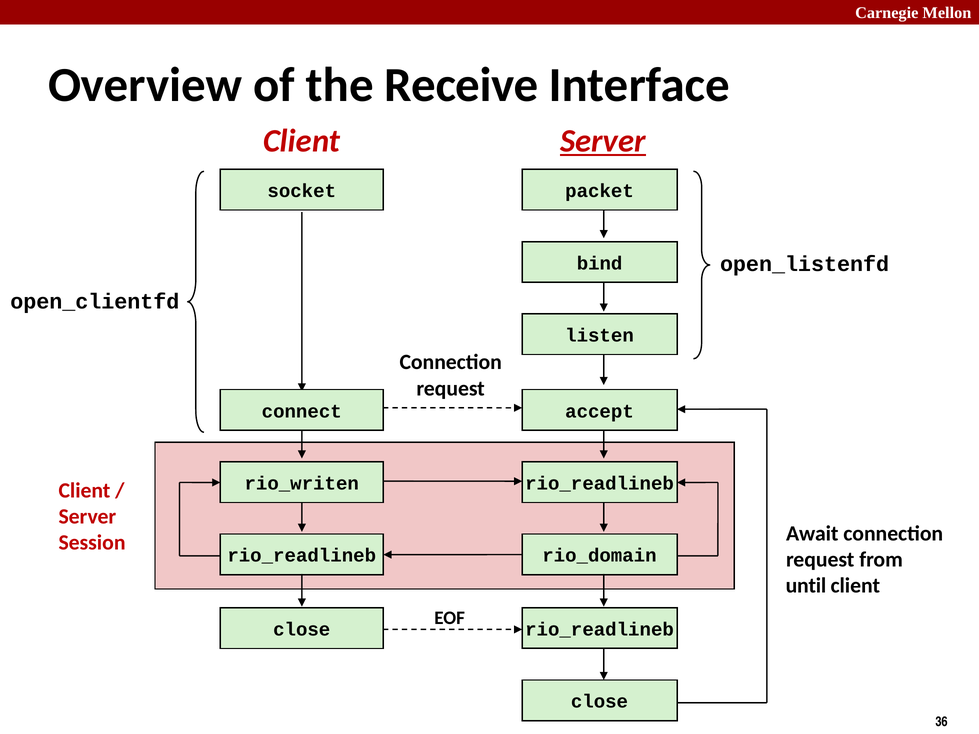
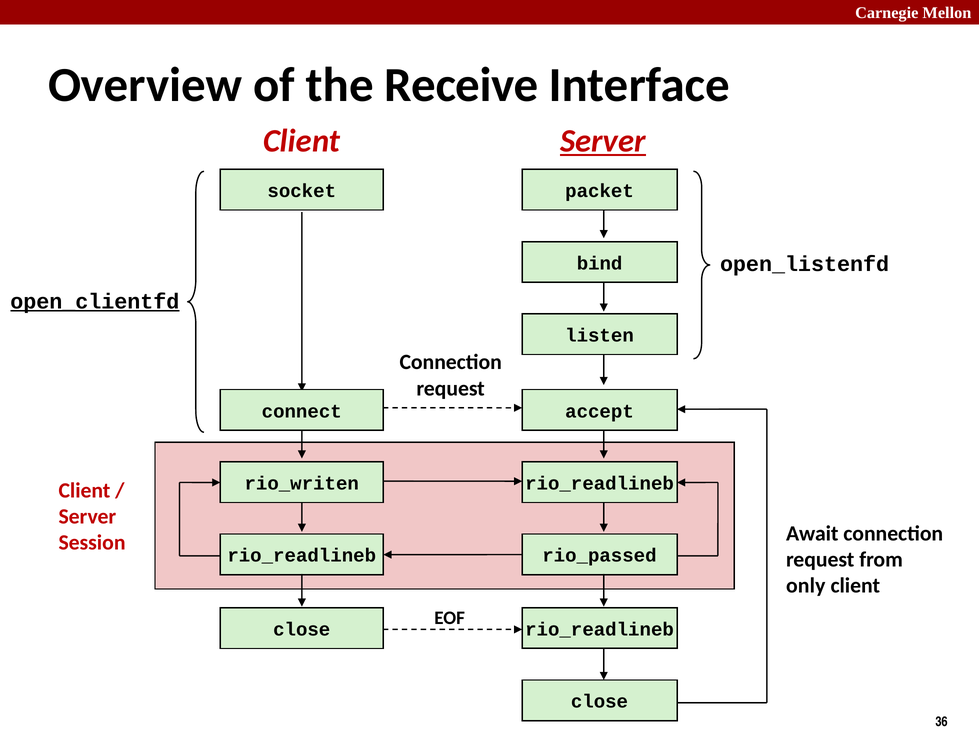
open_clientfd underline: none -> present
rio_domain: rio_domain -> rio_passed
until: until -> only
